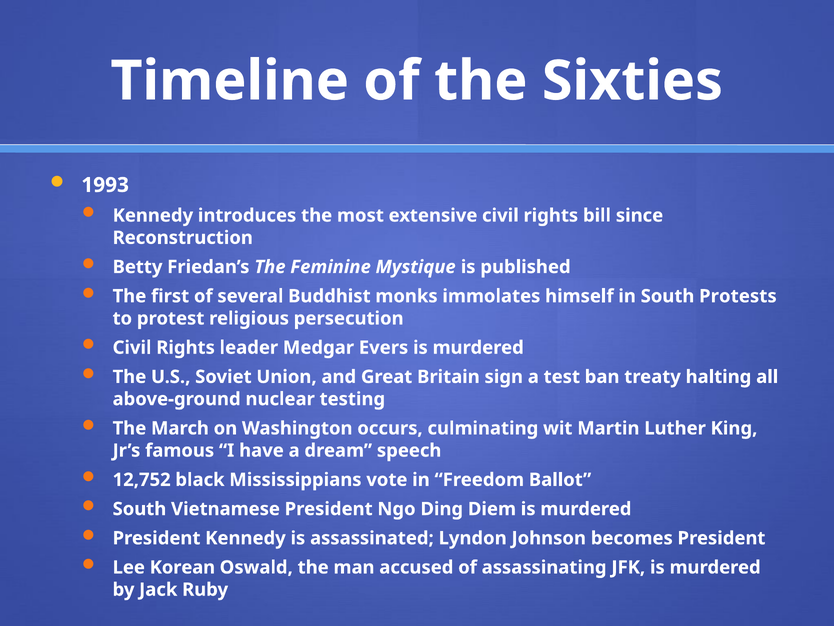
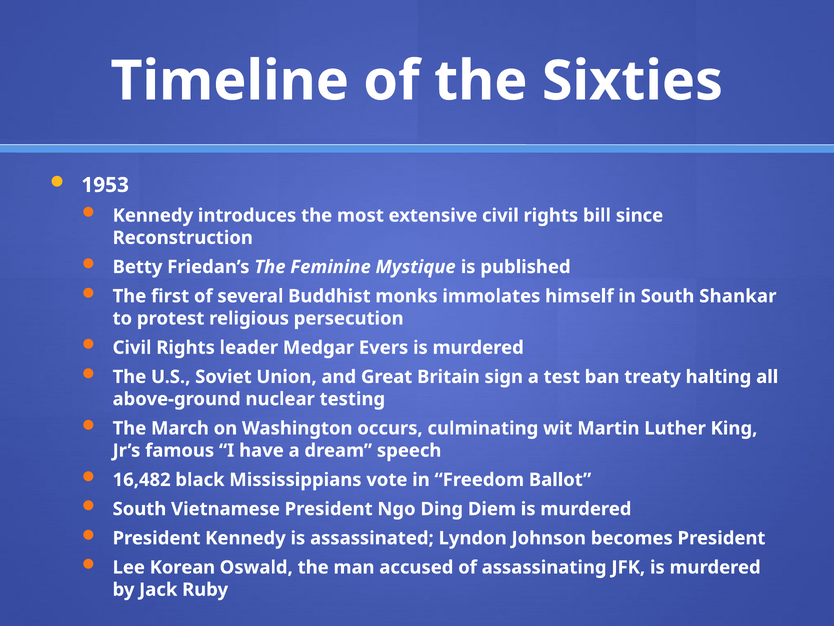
1993: 1993 -> 1953
Protests: Protests -> Shankar
12,752: 12,752 -> 16,482
